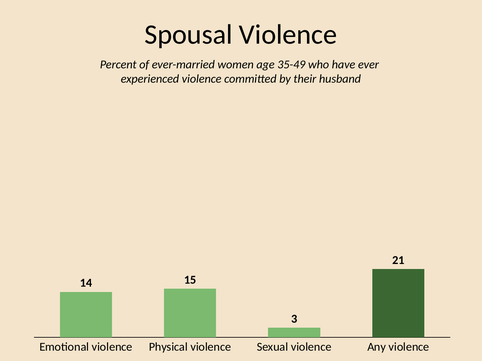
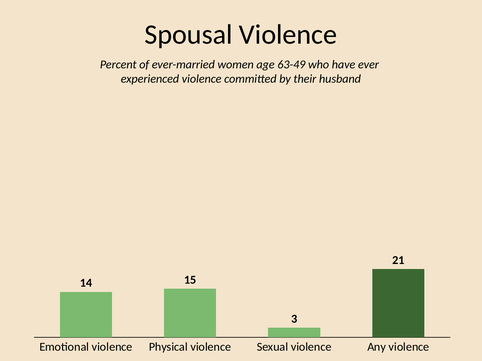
35-49: 35-49 -> 63-49
